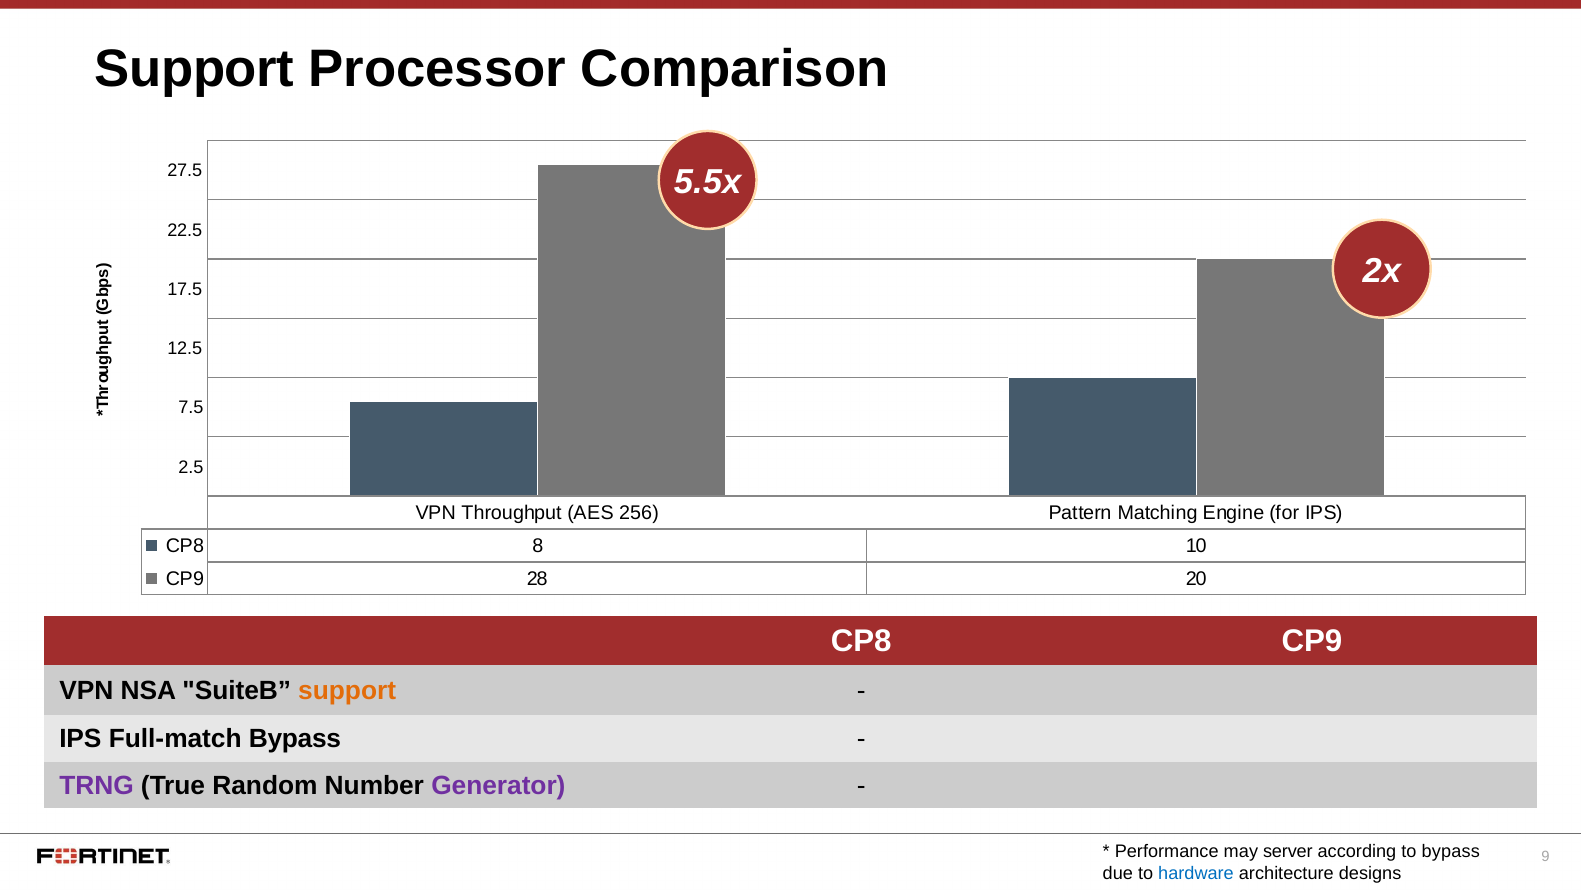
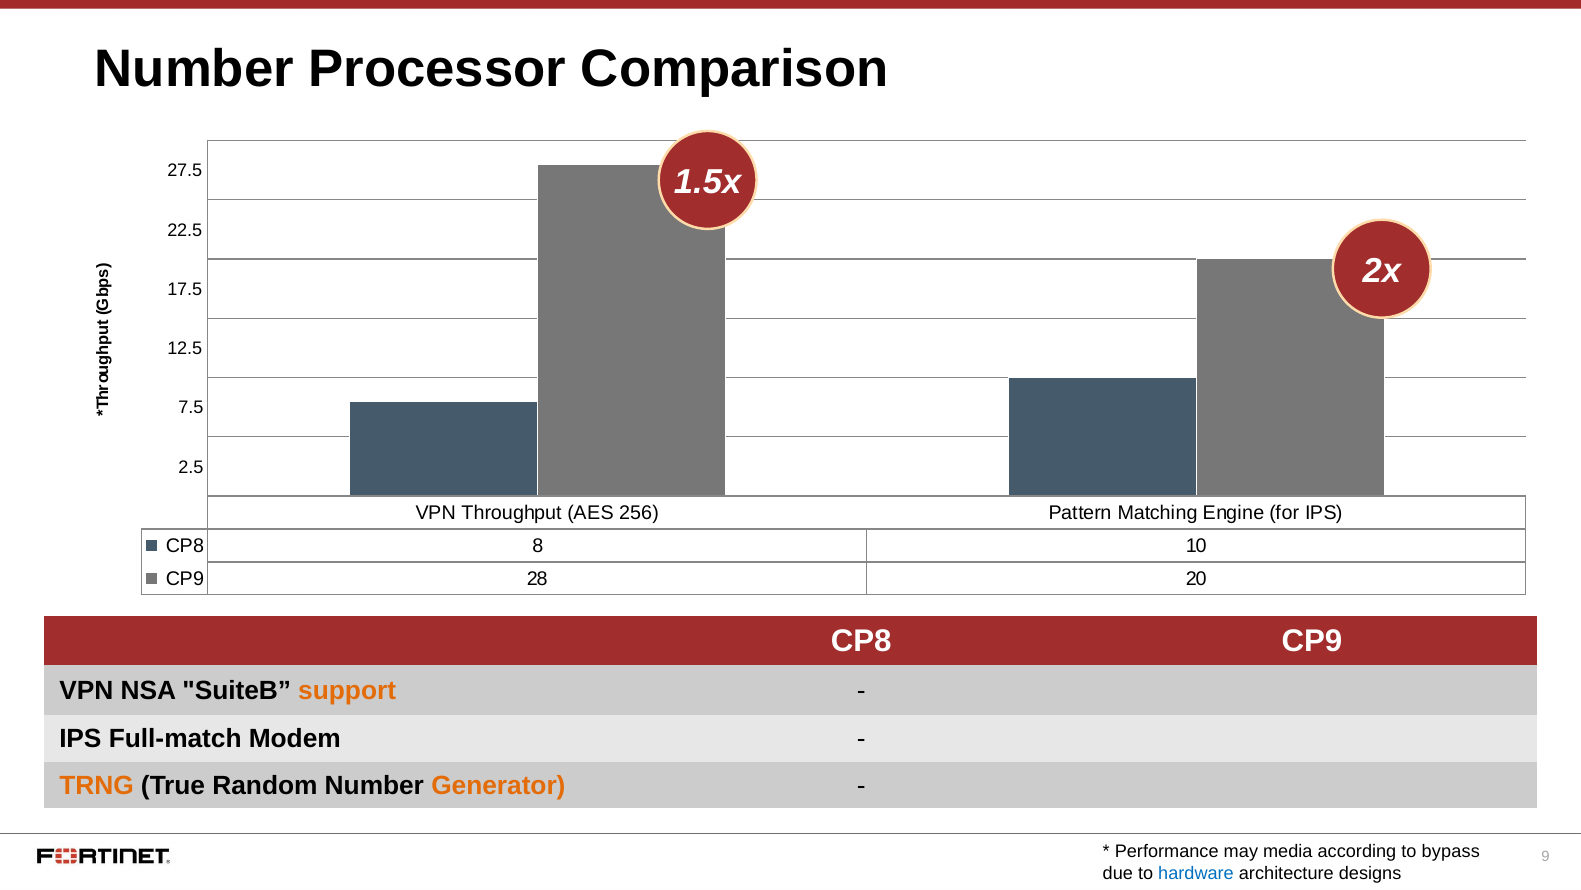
Support at (195, 69): Support -> Number
5.5x: 5.5x -> 1.5x
Full-match Bypass: Bypass -> Modem
TRNG colour: purple -> orange
Generator colour: purple -> orange
server: server -> media
